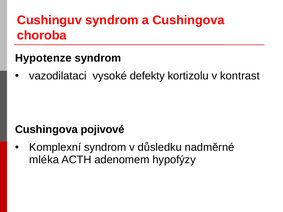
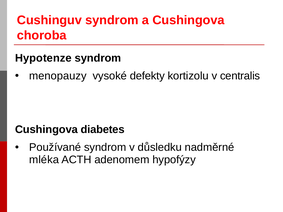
vazodilataci: vazodilataci -> menopauzy
kontrast: kontrast -> centralis
pojivové: pojivové -> diabetes
Komplexní: Komplexní -> Používané
